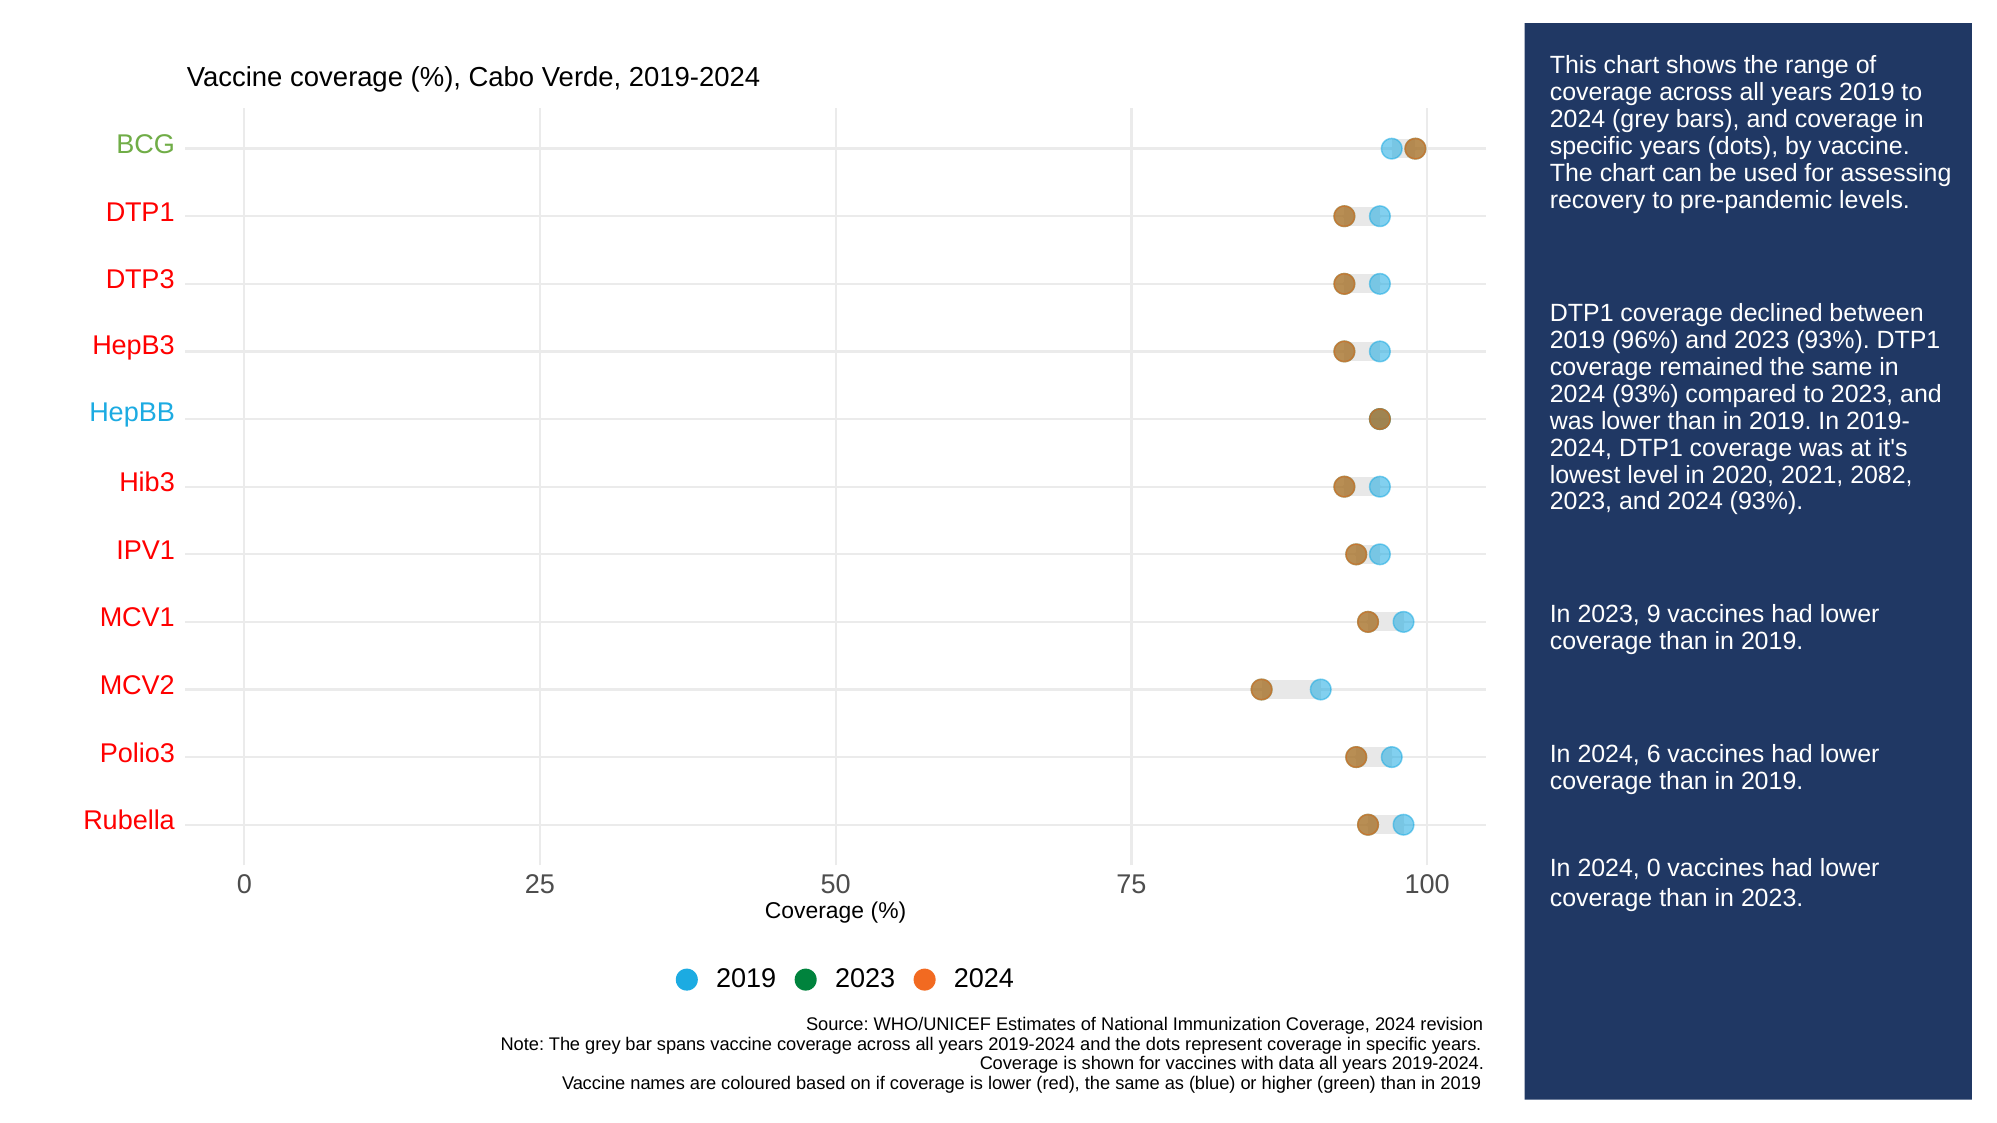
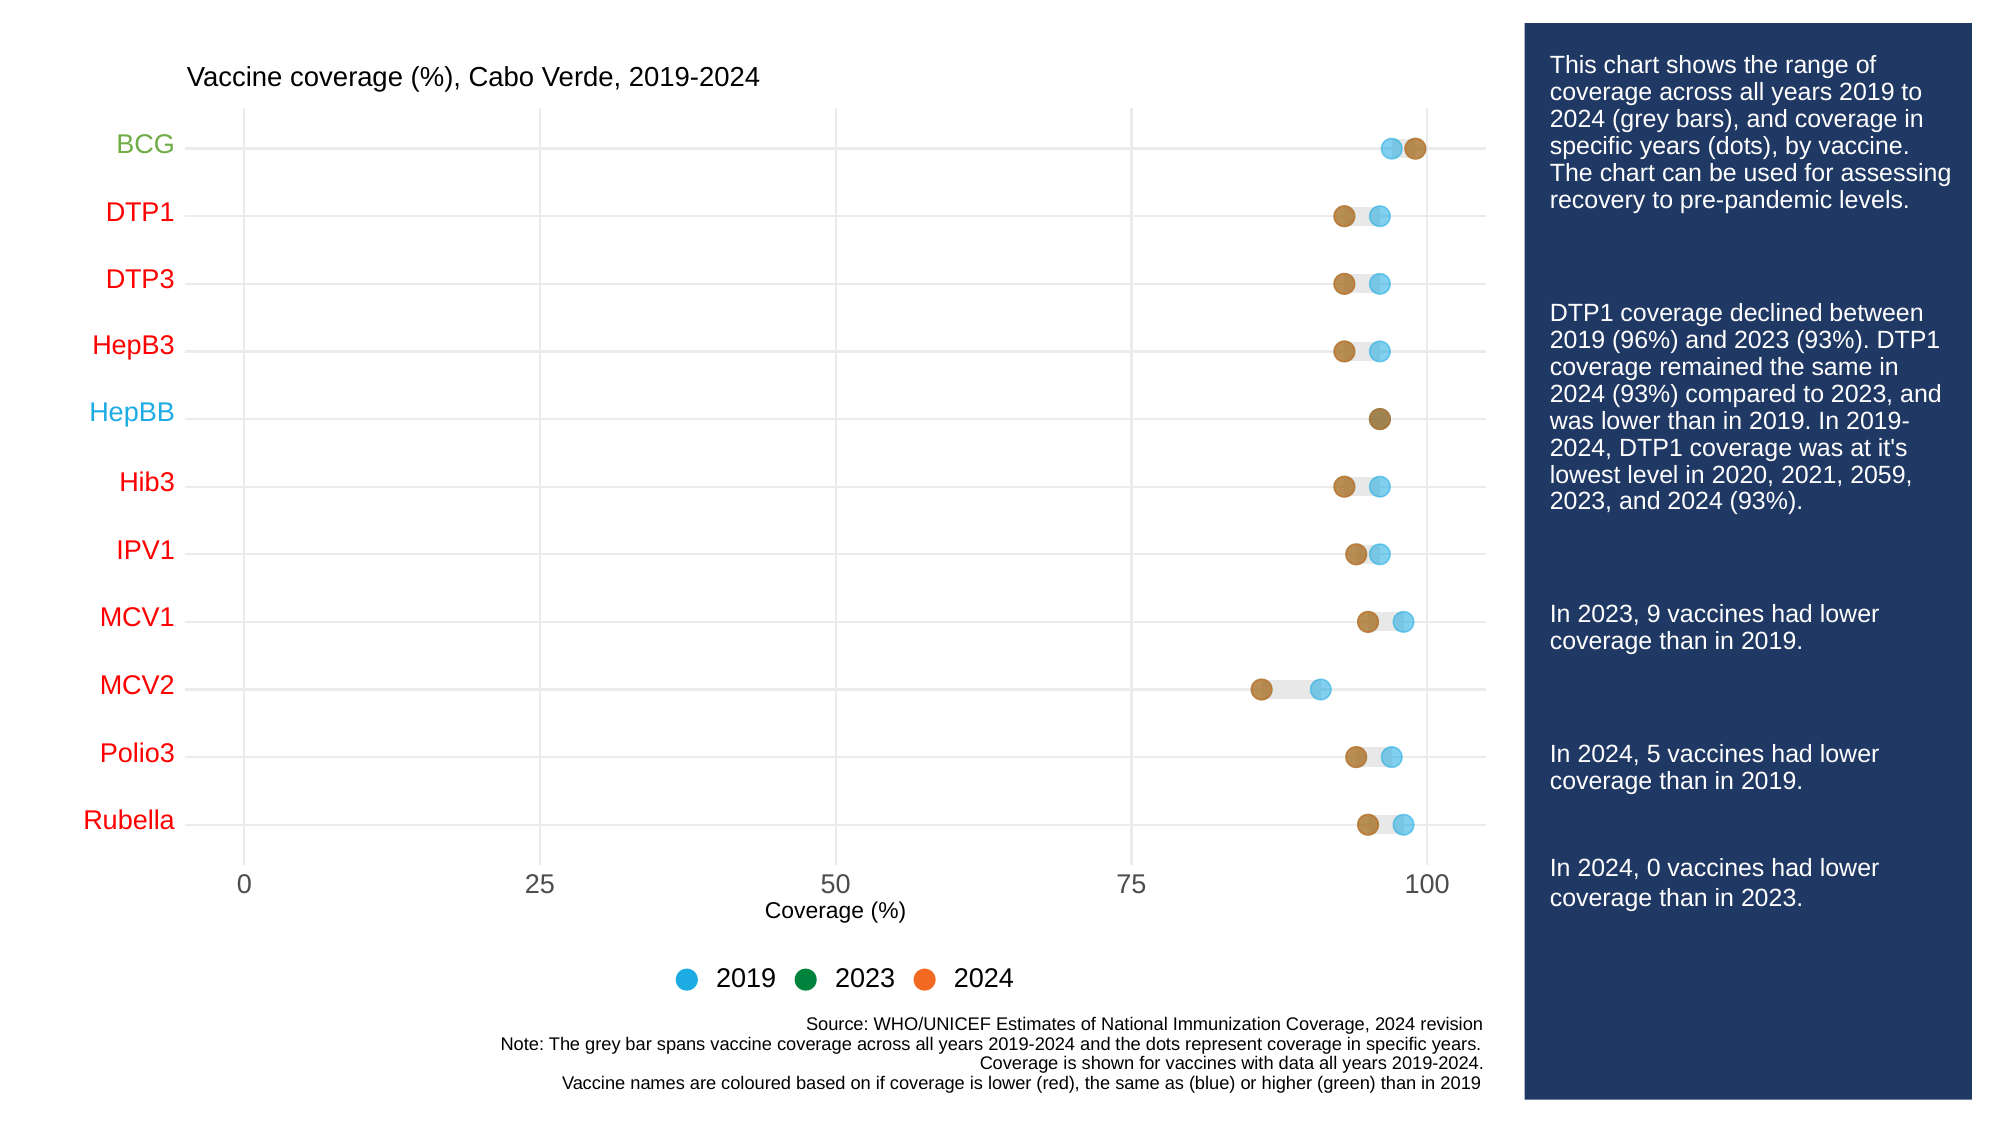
2082: 2082 -> 2059
6: 6 -> 5
